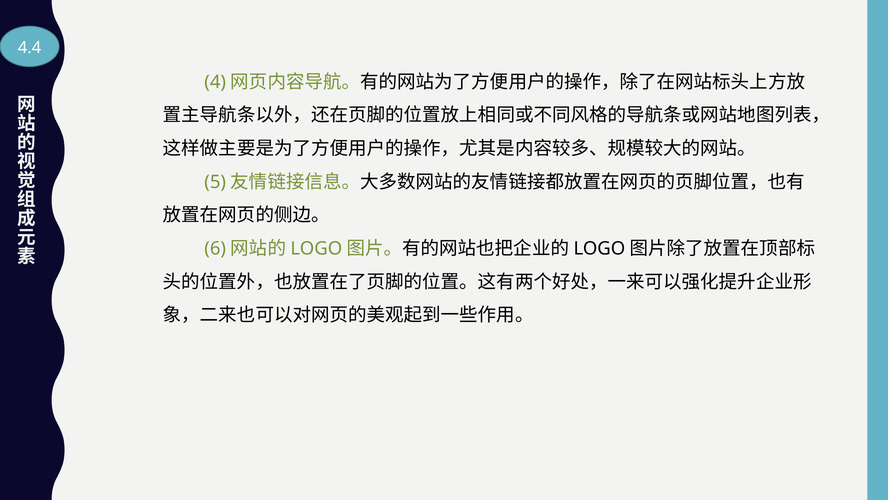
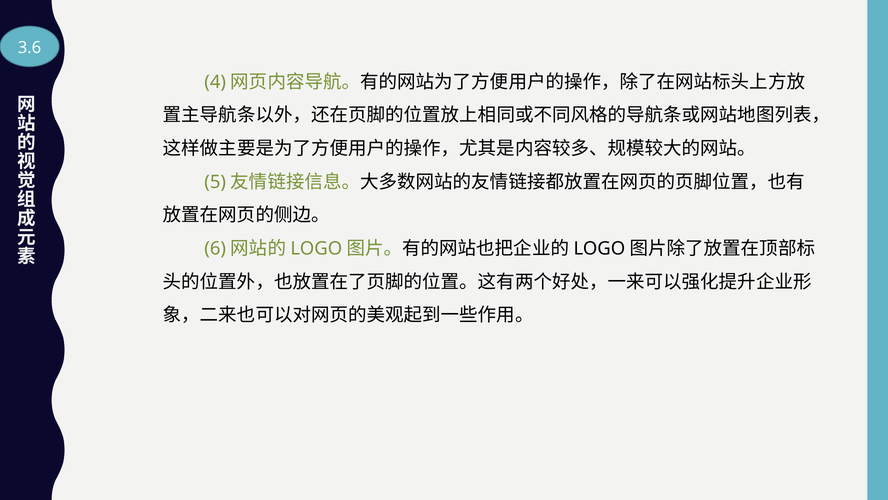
4.4: 4.4 -> 3.6
